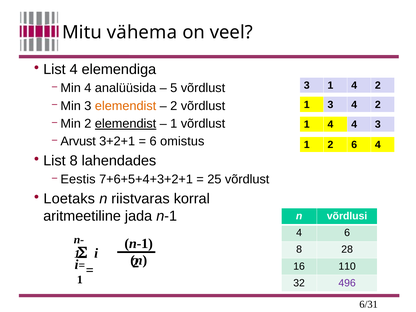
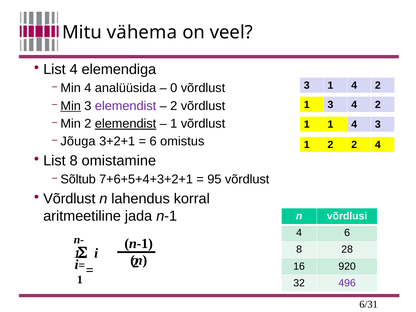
5: 5 -> 0
Min at (71, 106) underline: none -> present
elemendist at (126, 106) colour: orange -> purple
4 at (330, 124): 4 -> 1
Arvust: Arvust -> Jõuga
2 6: 6 -> 2
lahendades: lahendades -> omistamine
Eestis: Eestis -> Sõltub
25: 25 -> 95
Loetaks at (69, 199): Loetaks -> Võrdlust
riistvaras: riistvaras -> lahendus
110: 110 -> 920
